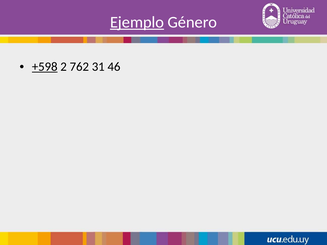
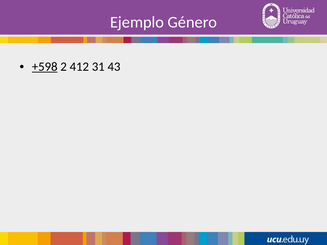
Ejemplo underline: present -> none
762: 762 -> 412
46: 46 -> 43
